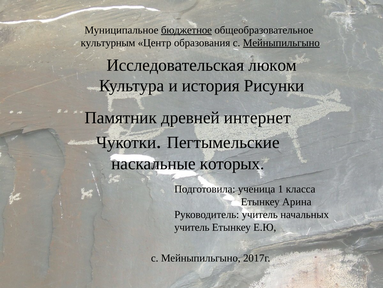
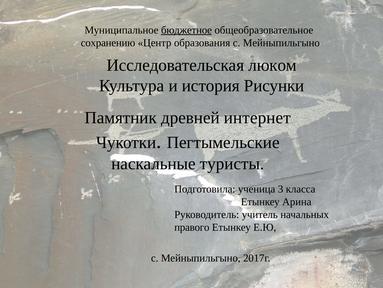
культурным: культурным -> сохранению
Мейныпильгыно at (281, 43) underline: present -> none
которых: которых -> туристы
1: 1 -> 3
учитель at (192, 227): учитель -> правого
